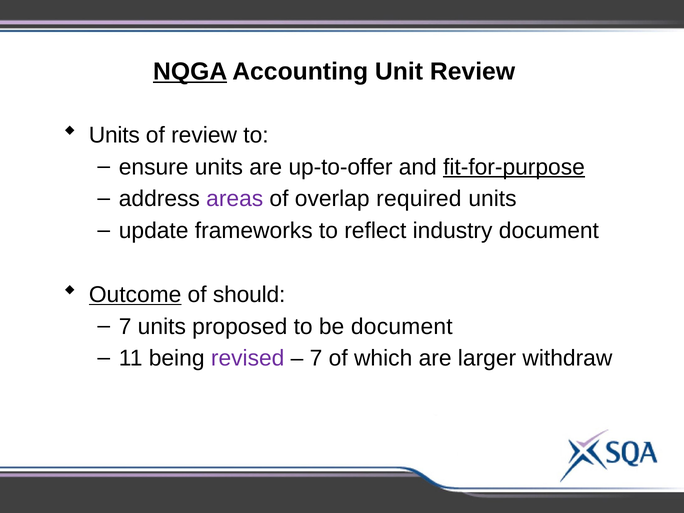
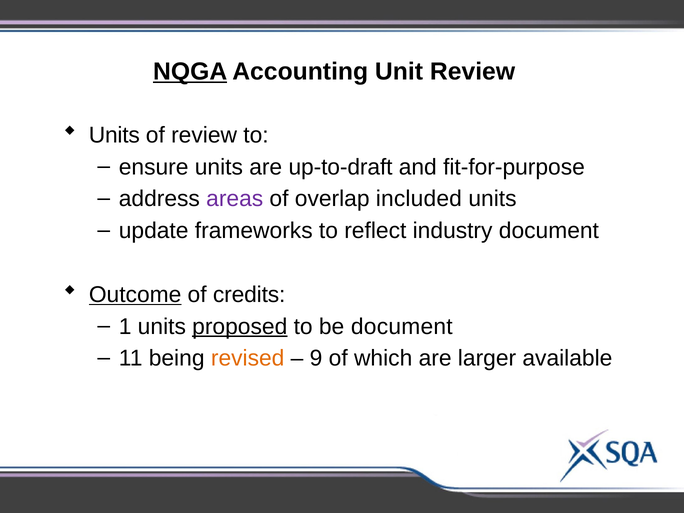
up-to-offer: up-to-offer -> up-to-draft
fit-for-purpose underline: present -> none
required: required -> included
should: should -> credits
7 at (125, 327): 7 -> 1
proposed underline: none -> present
revised colour: purple -> orange
7 at (316, 358): 7 -> 9
withdraw: withdraw -> available
